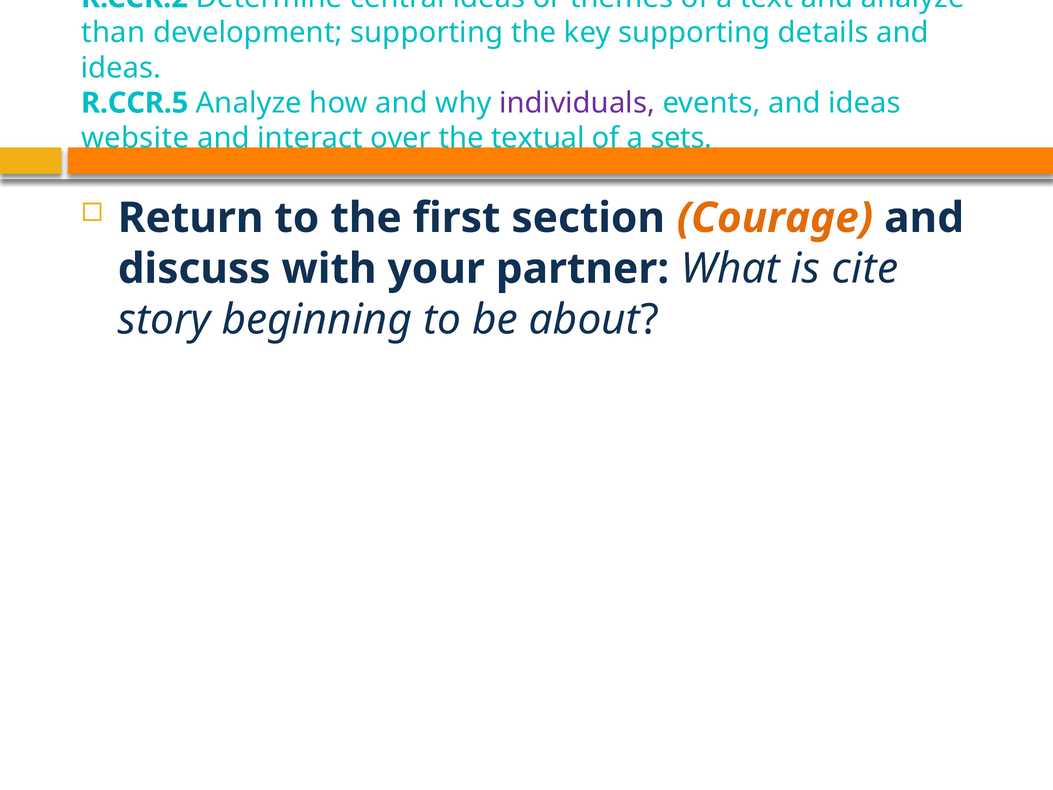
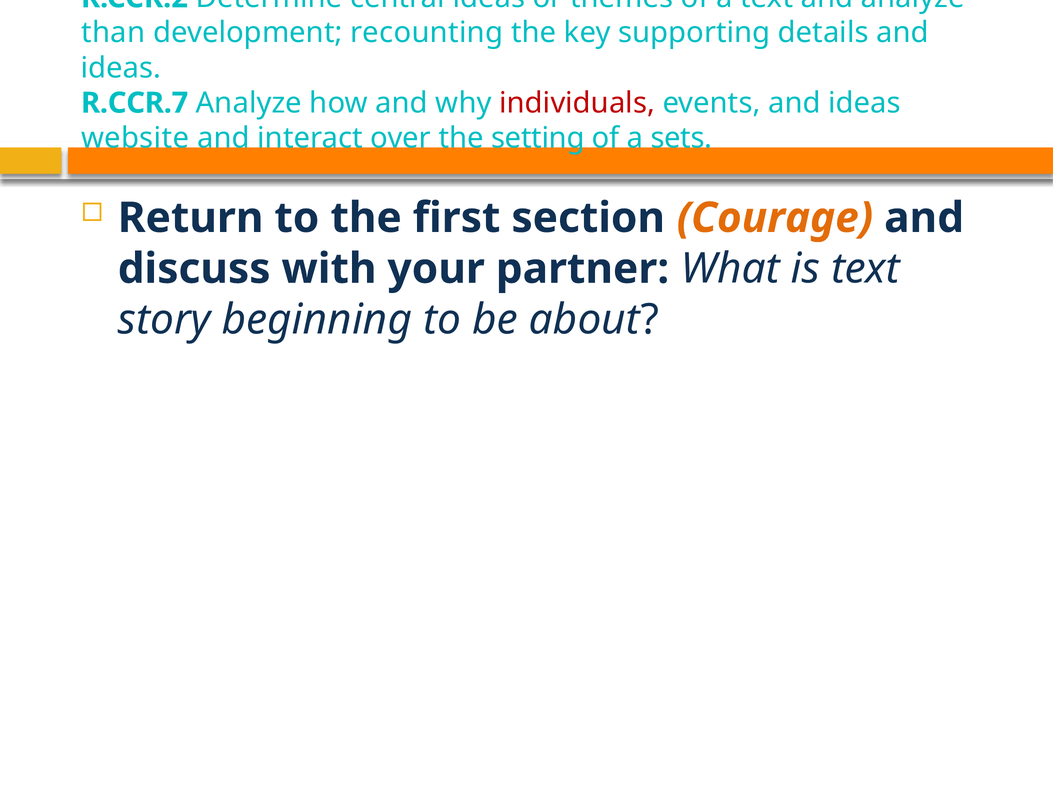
development supporting: supporting -> recounting
R.CCR.5: R.CCR.5 -> R.CCR.7
individuals colour: purple -> red
textual: textual -> setting
is cite: cite -> text
